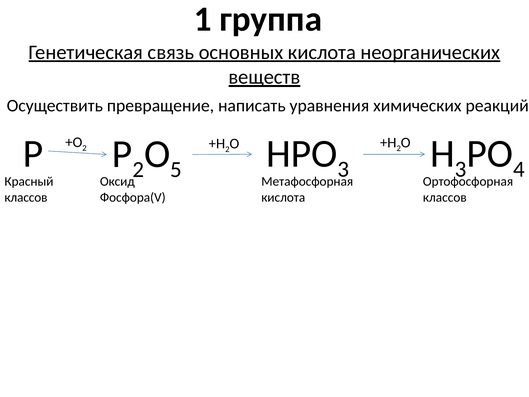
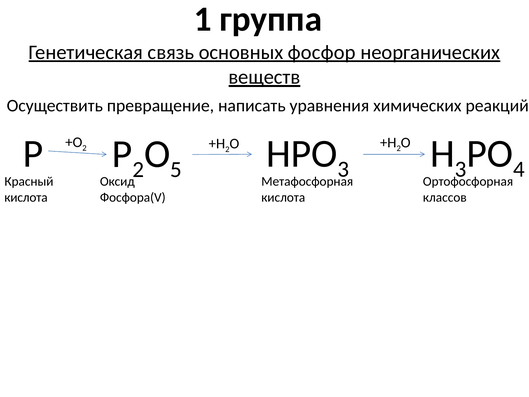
основных кислота: кислота -> фосфор
классов at (26, 197): классов -> кислота
